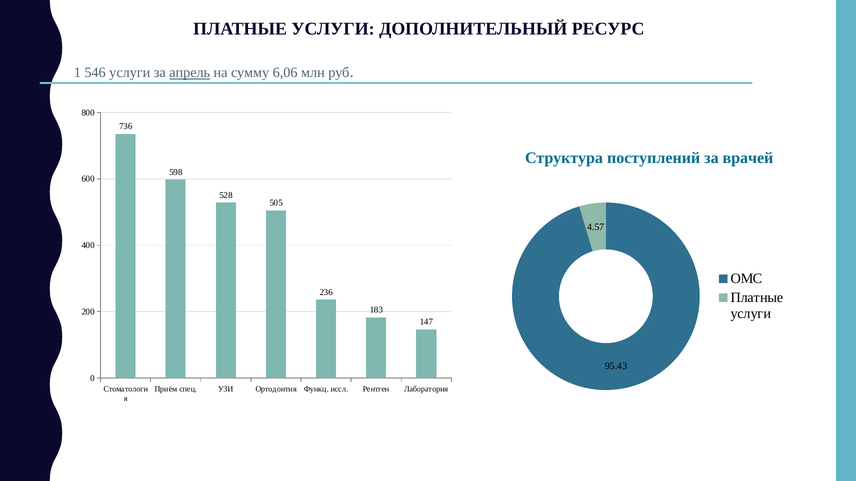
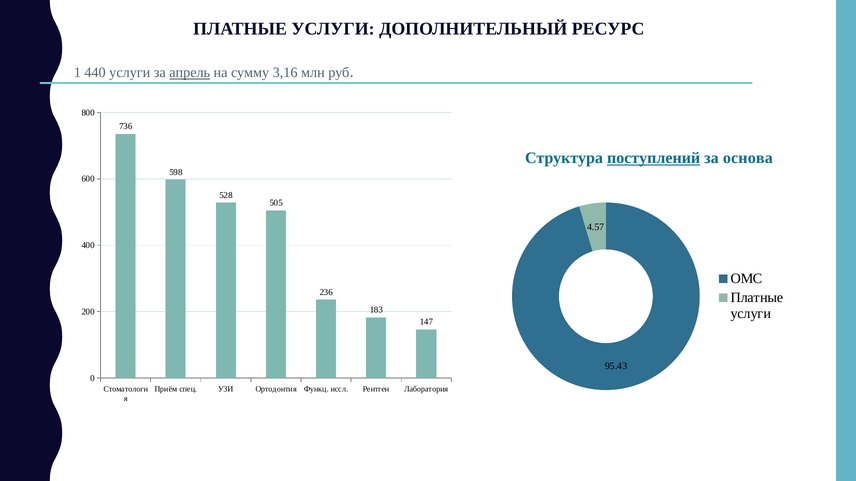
546: 546 -> 440
6,06: 6,06 -> 3,16
поступлений underline: none -> present
врачей: врачей -> основа
